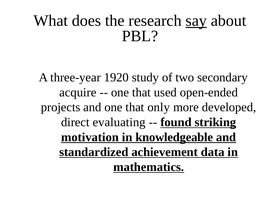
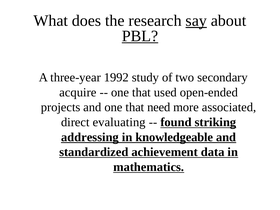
PBL underline: none -> present
1920: 1920 -> 1992
only: only -> need
developed: developed -> associated
motivation: motivation -> addressing
